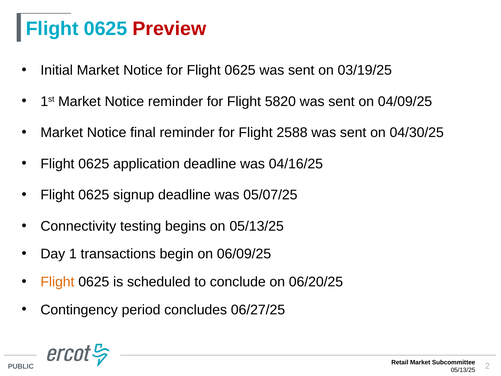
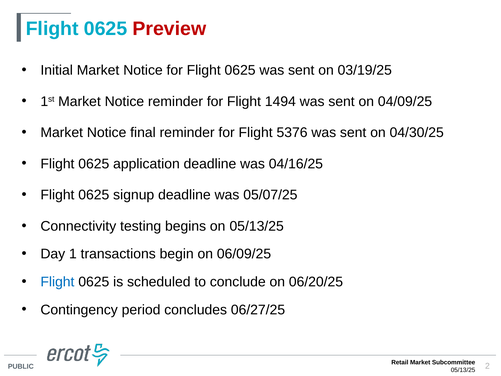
5820: 5820 -> 1494
2588: 2588 -> 5376
Flight at (57, 282) colour: orange -> blue
